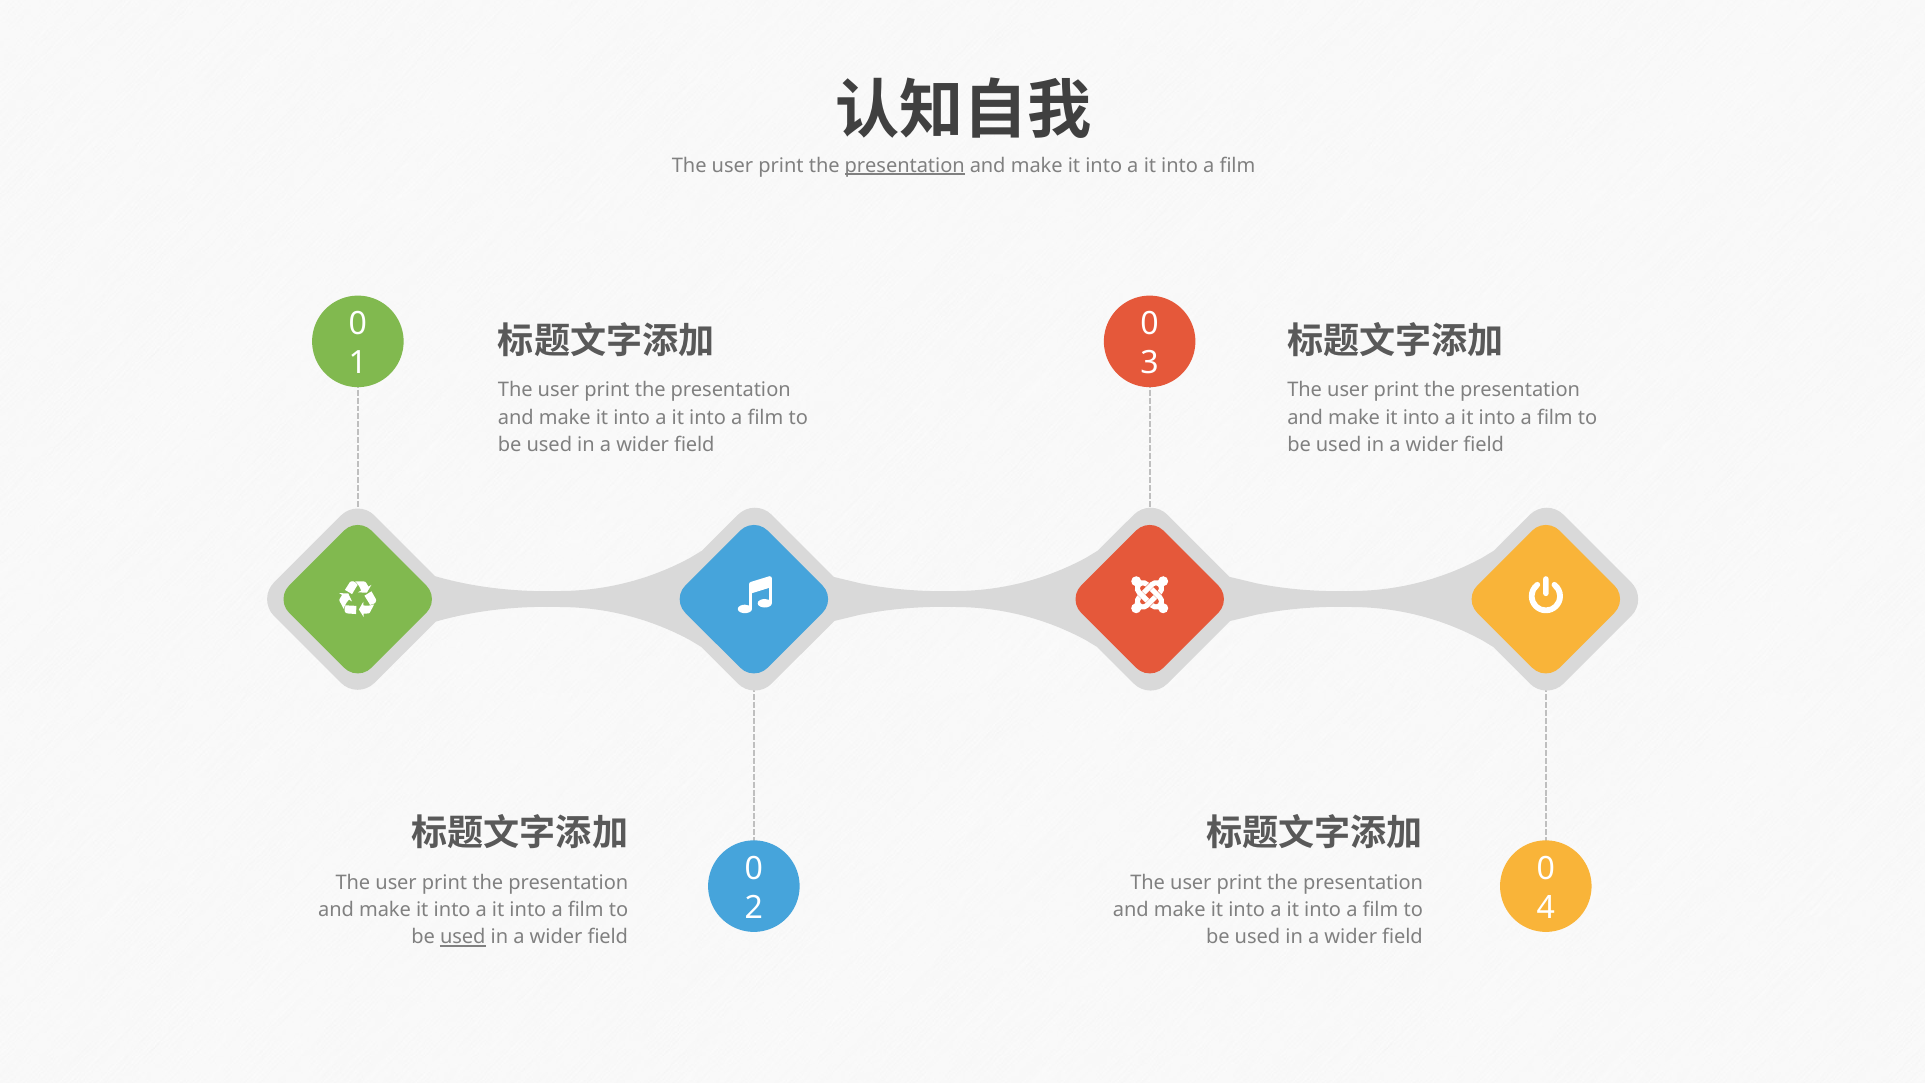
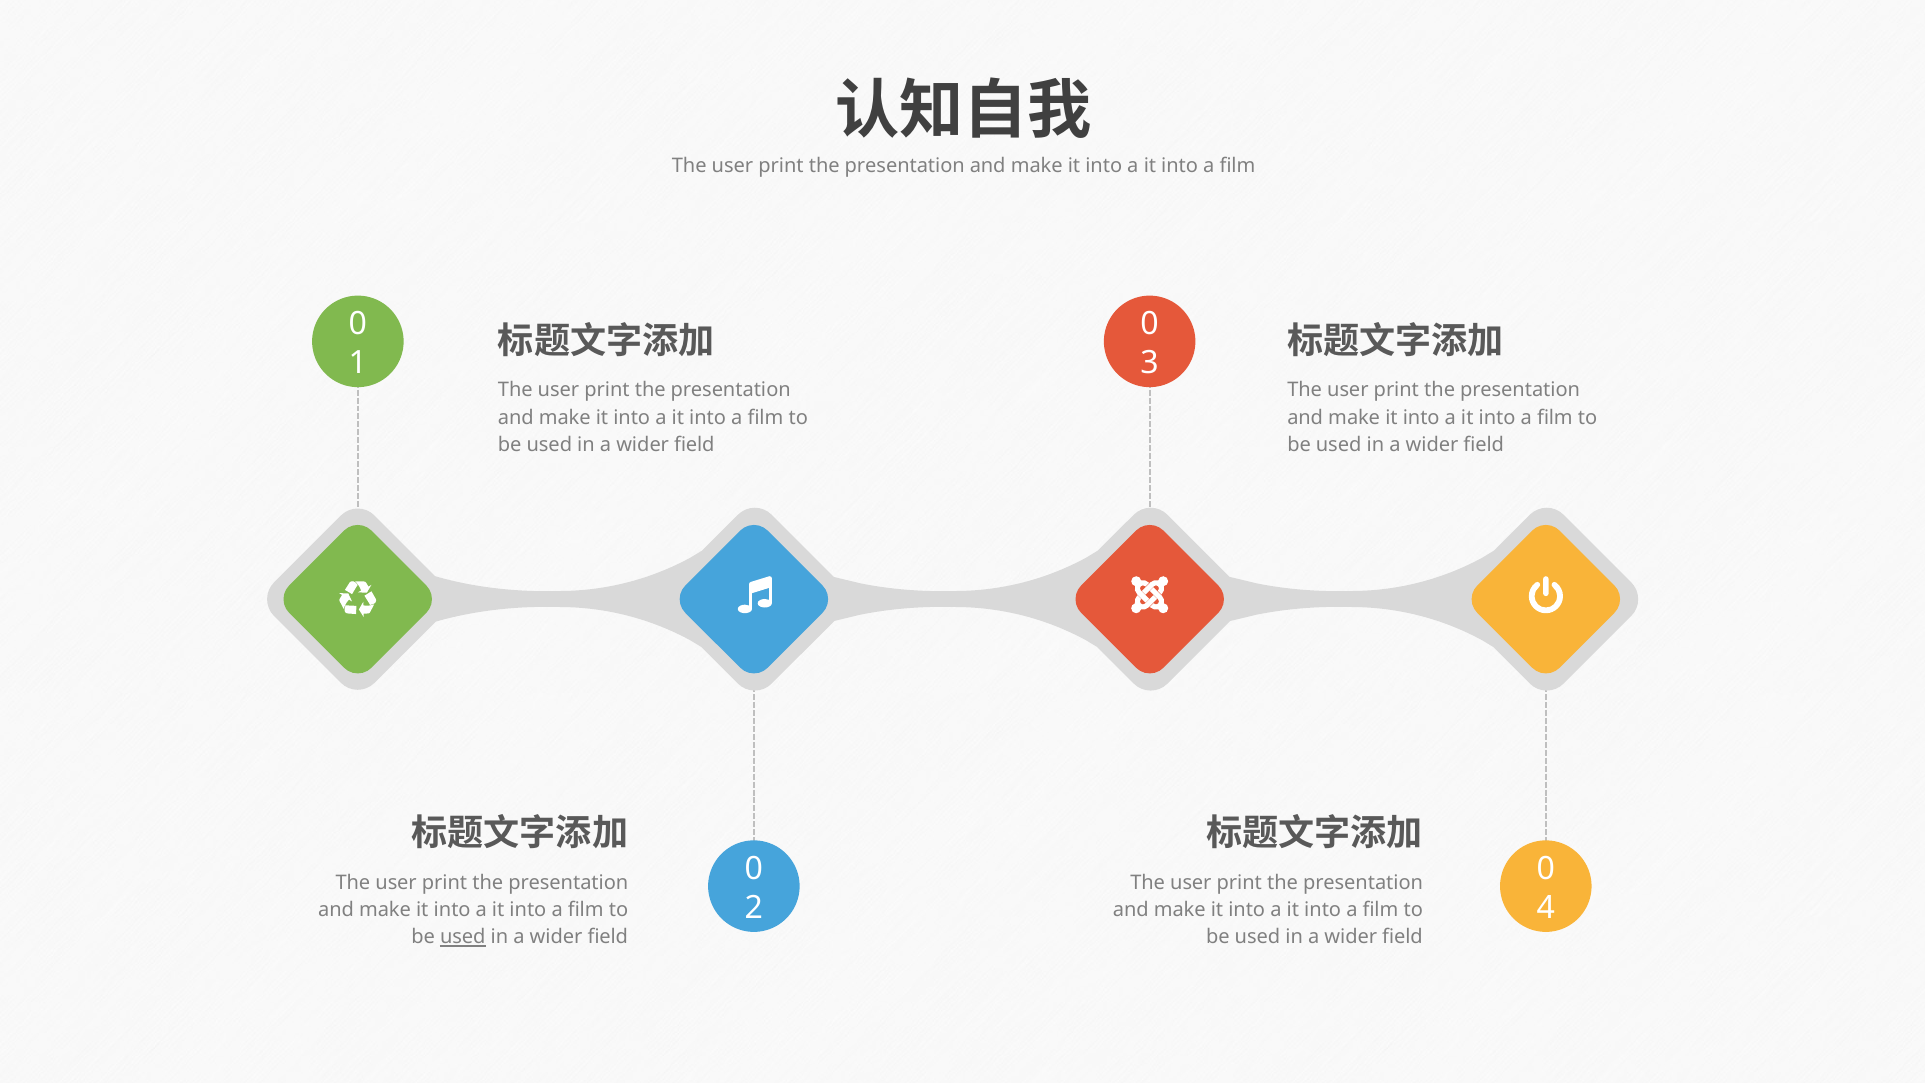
presentation at (905, 165) underline: present -> none
